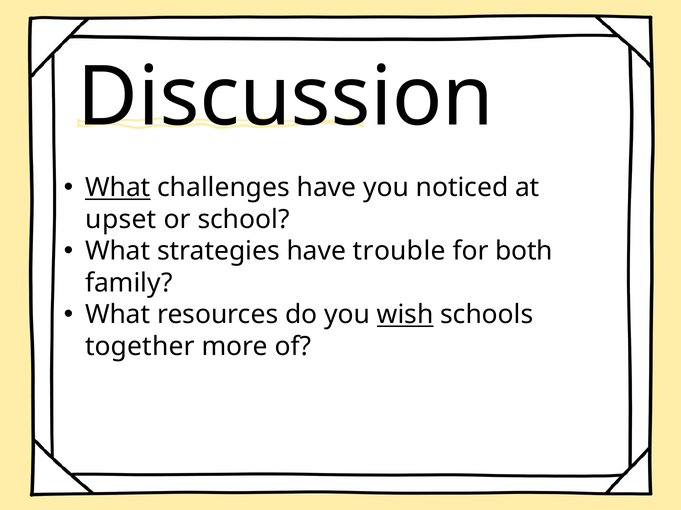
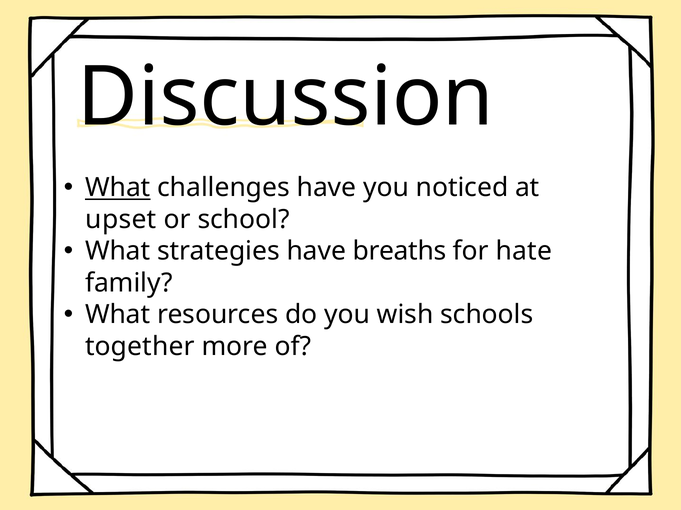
trouble: trouble -> breaths
both: both -> hate
wish underline: present -> none
